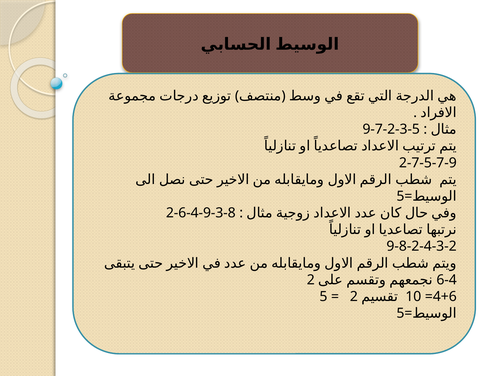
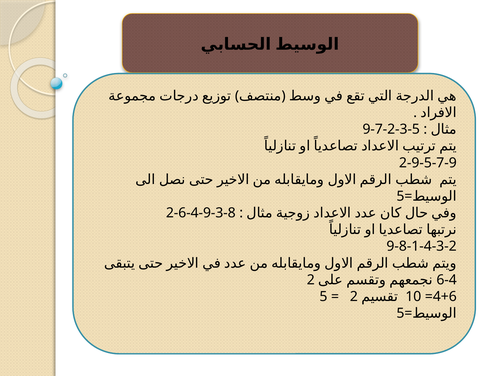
2-7-5-7-9: 2-7-5-7-9 -> 2-9-5-7-9
9-8-2-4-3-2: 9-8-2-4-3-2 -> 9-8-1-4-3-2
